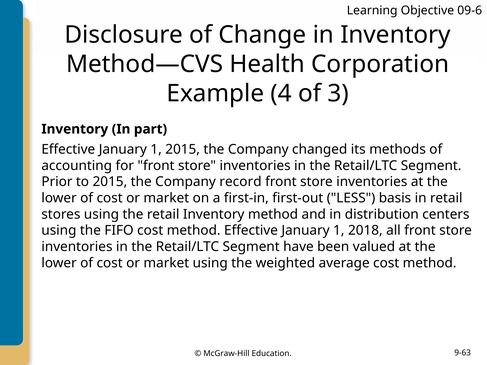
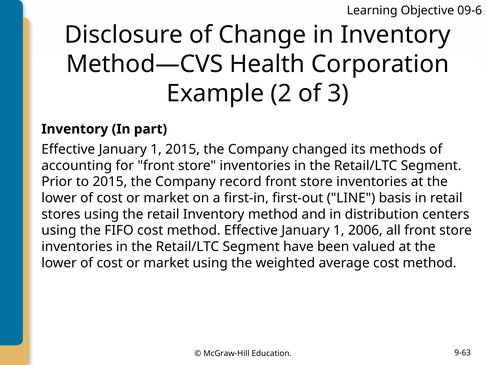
4: 4 -> 2
LESS: LESS -> LINE
2018: 2018 -> 2006
